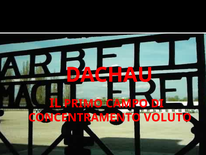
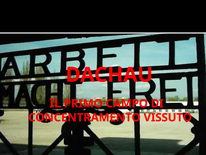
VOLUTO: VOLUTO -> VISSUTO
